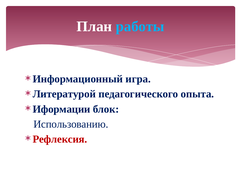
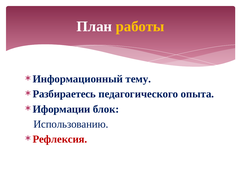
работы colour: light blue -> yellow
игра: игра -> тему
Литературой: Литературой -> Разбираетесь
